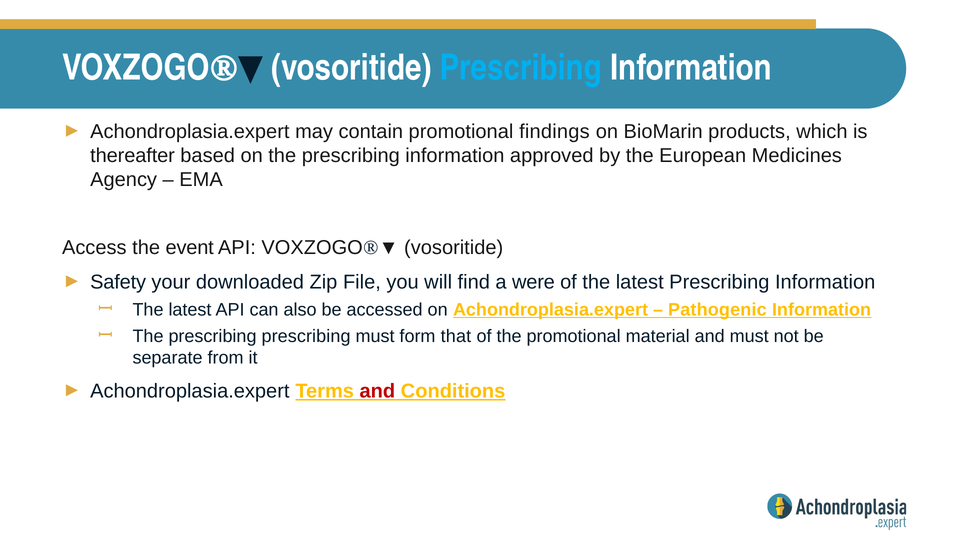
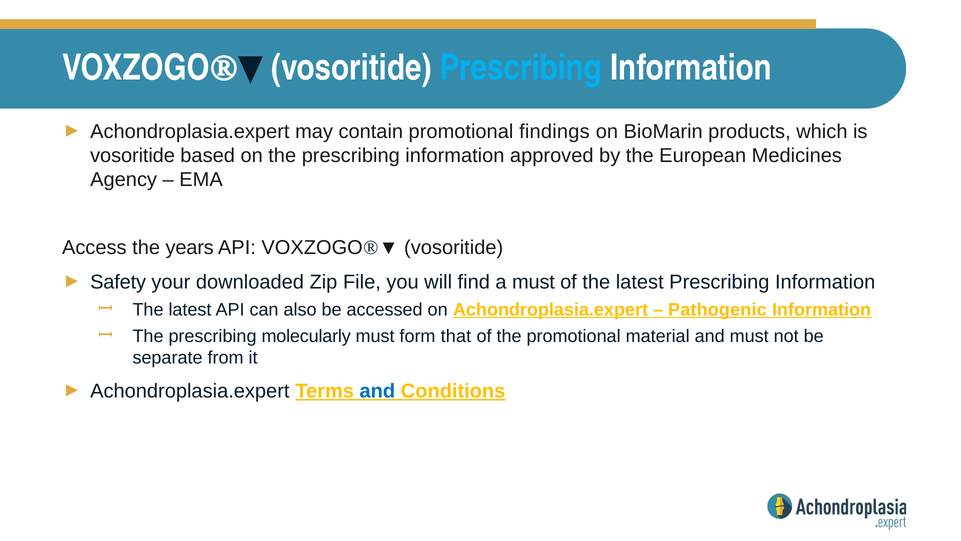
thereafter at (133, 155): thereafter -> vosoritide
event: event -> years
a were: were -> must
prescribing prescribing: prescribing -> molecularly
and at (377, 391) colour: red -> blue
